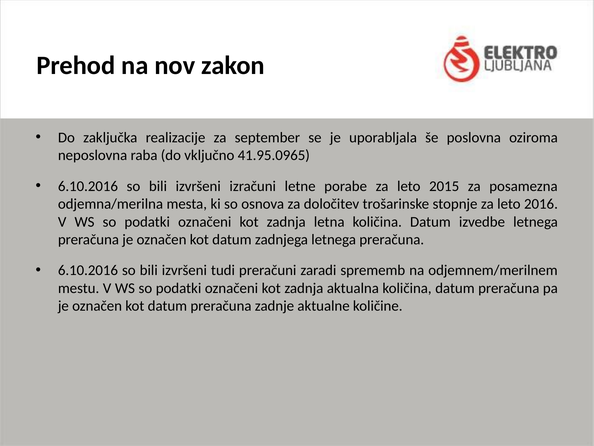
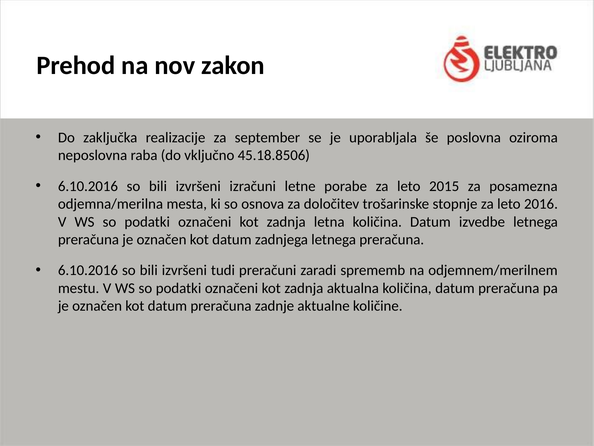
41.95.0965: 41.95.0965 -> 45.18.8506
